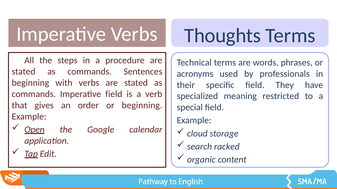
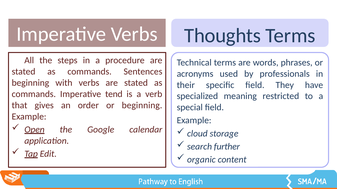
Imperative field: field -> tend
racked: racked -> further
